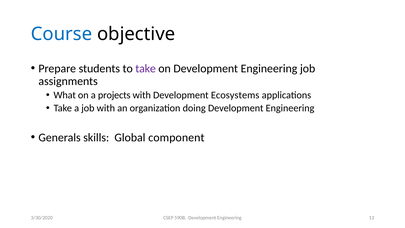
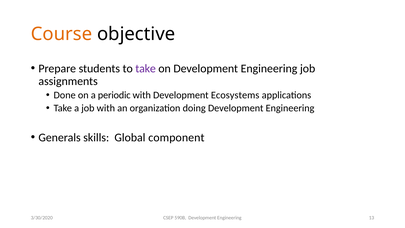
Course colour: blue -> orange
What: What -> Done
projects: projects -> periodic
